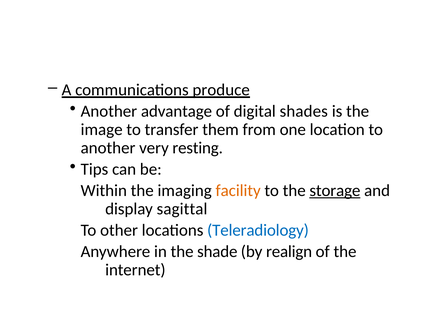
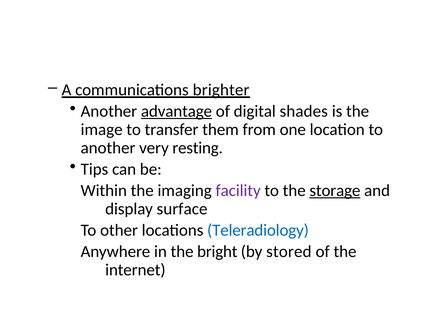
produce: produce -> brighter
advantage underline: none -> present
facility colour: orange -> purple
sagittal: sagittal -> surface
shade: shade -> bright
realign: realign -> stored
